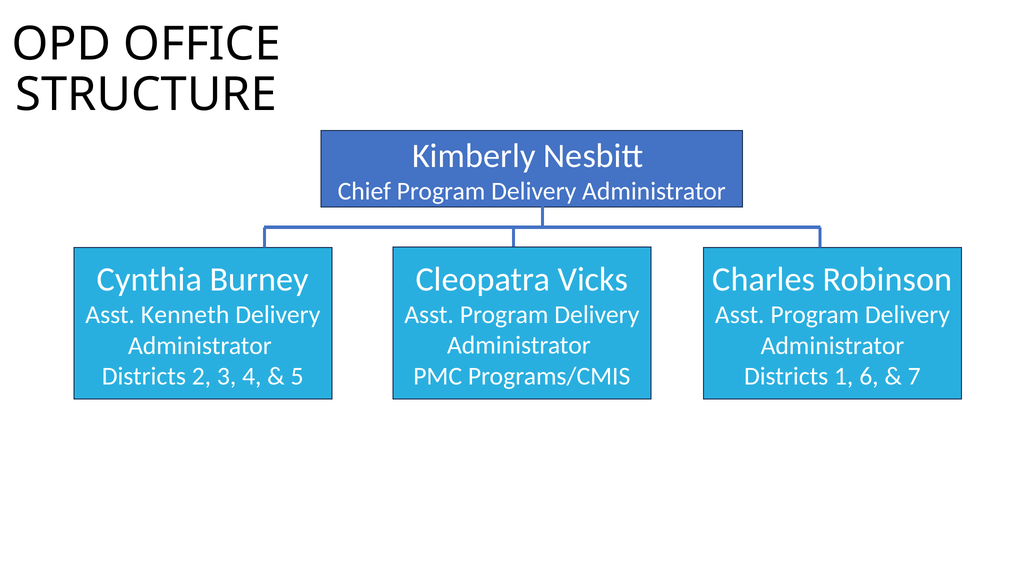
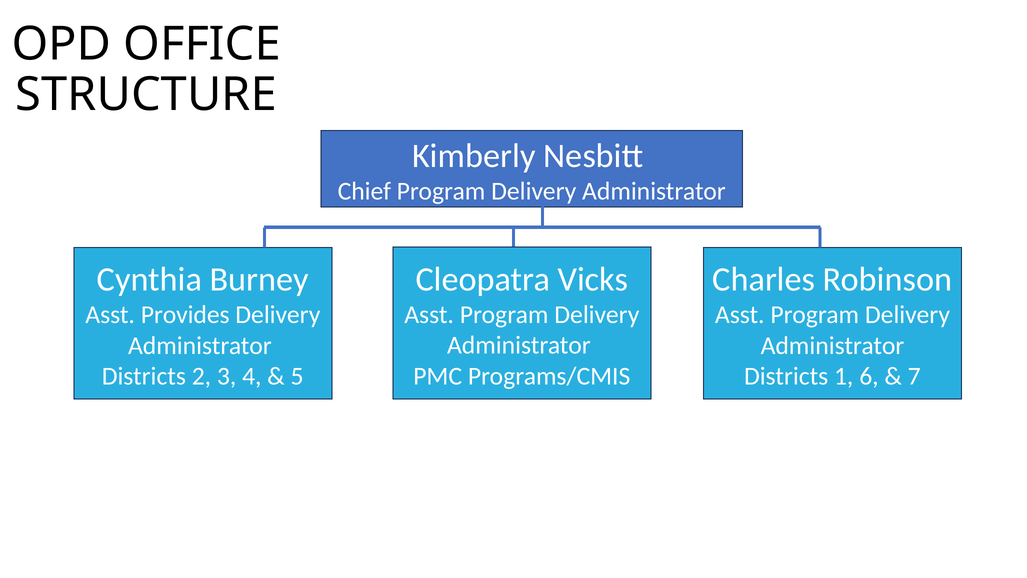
Kenneth: Kenneth -> Provides
